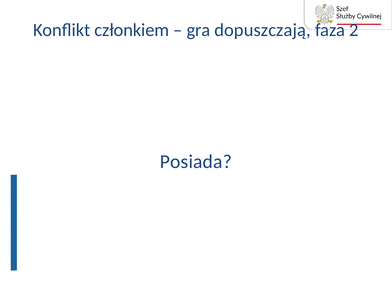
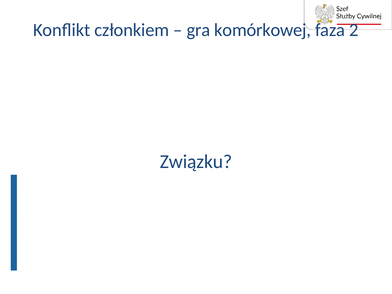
dopuszczają: dopuszczają -> komórkowej
Posiada: Posiada -> Związku
